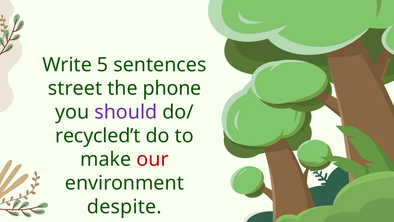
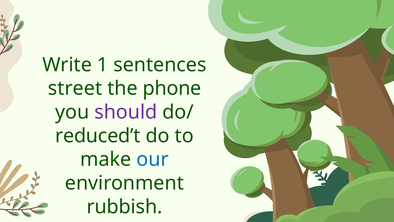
5: 5 -> 1
recycled’t: recycled’t -> reduced’t
our colour: red -> blue
despite: despite -> rubbish
